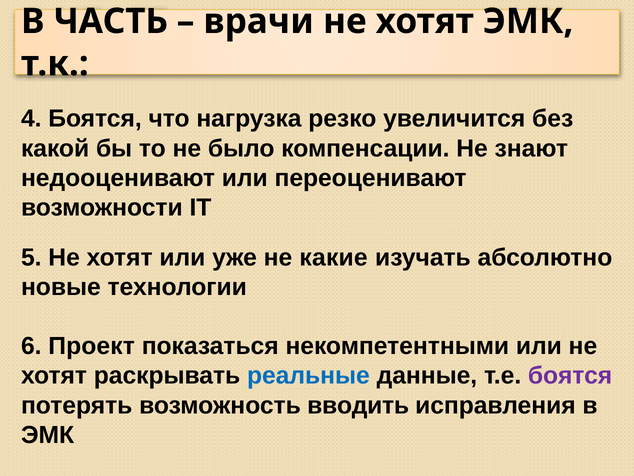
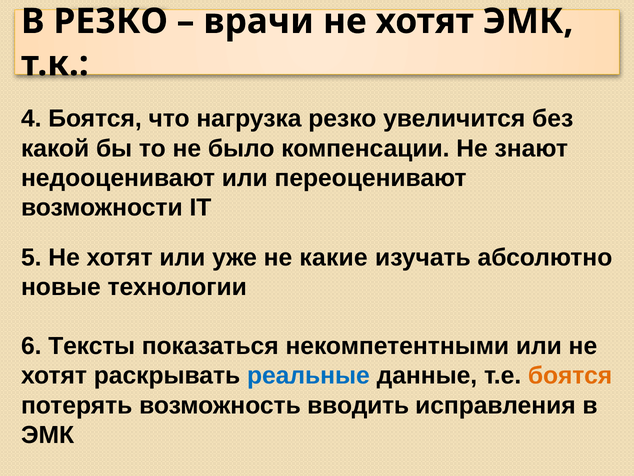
В ЧАСТЬ: ЧАСТЬ -> РЕЗКО
Проект: Проект -> Тексты
боятся at (570, 375) colour: purple -> orange
